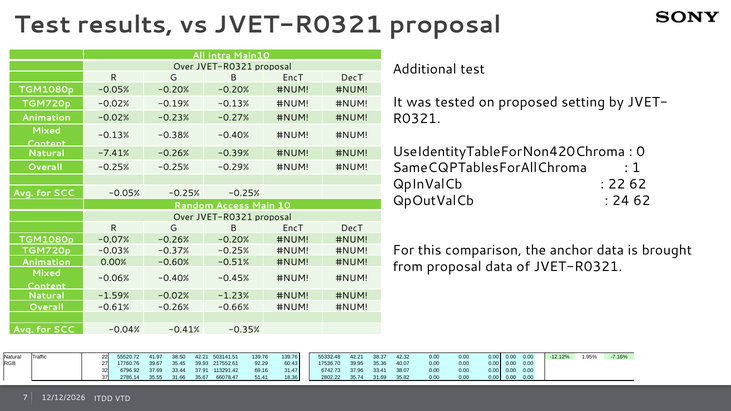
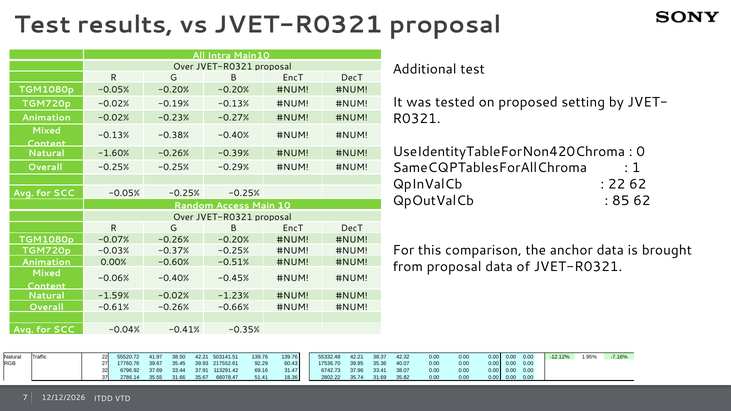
-7.41%: -7.41% -> -1.60%
24: 24 -> 85
